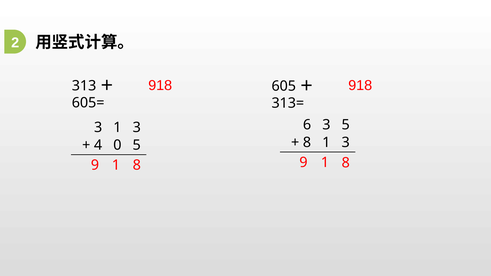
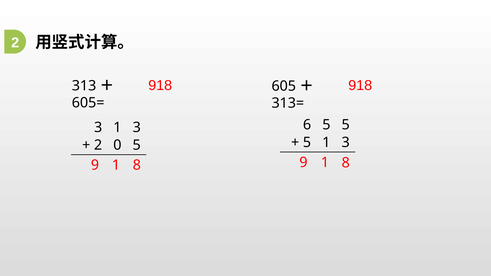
6 3: 3 -> 5
8 at (307, 142): 8 -> 5
4 at (98, 145): 4 -> 2
